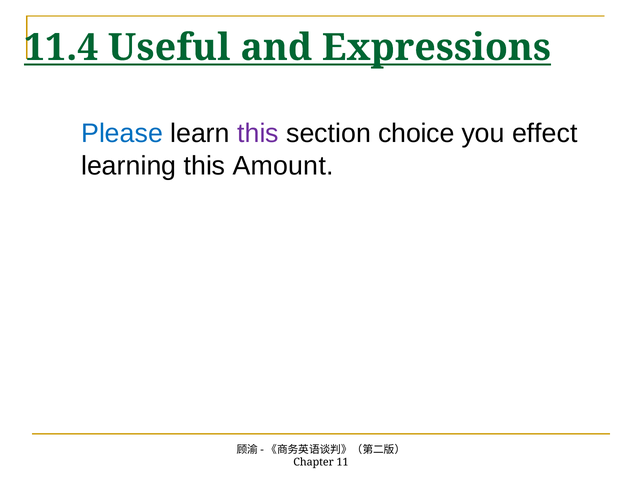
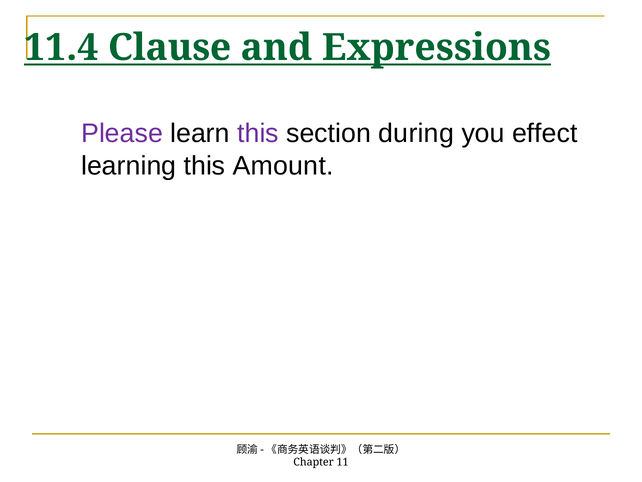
Useful: Useful -> Clause
Please colour: blue -> purple
choice: choice -> during
